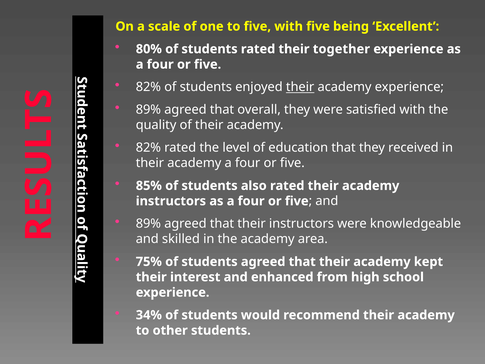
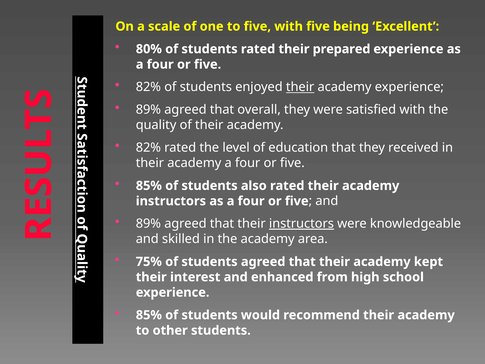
together: together -> prepared
instructors at (301, 224) underline: none -> present
34% at (149, 315): 34% -> 85%
